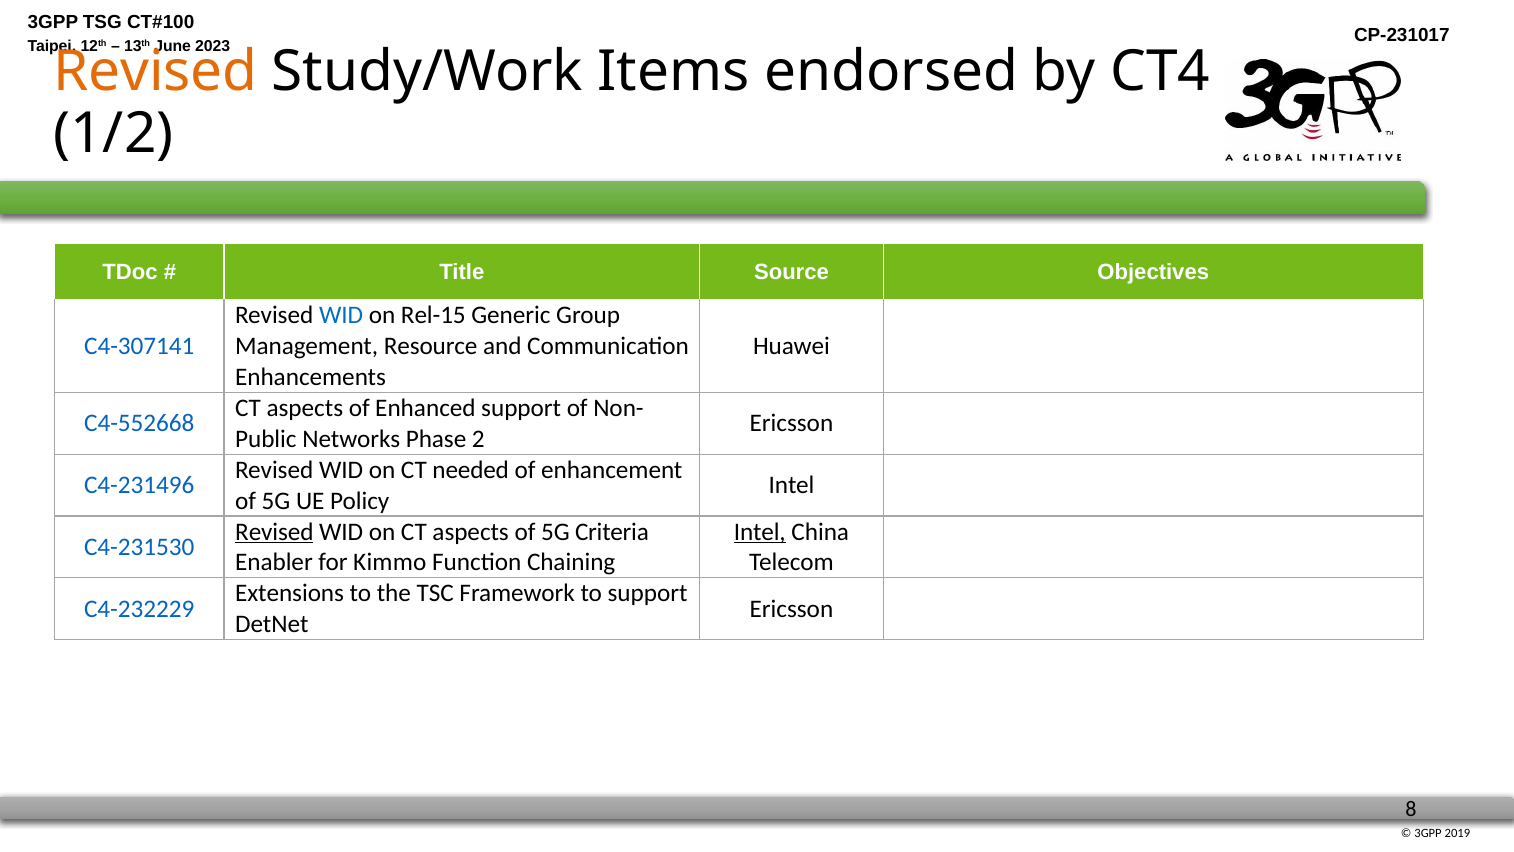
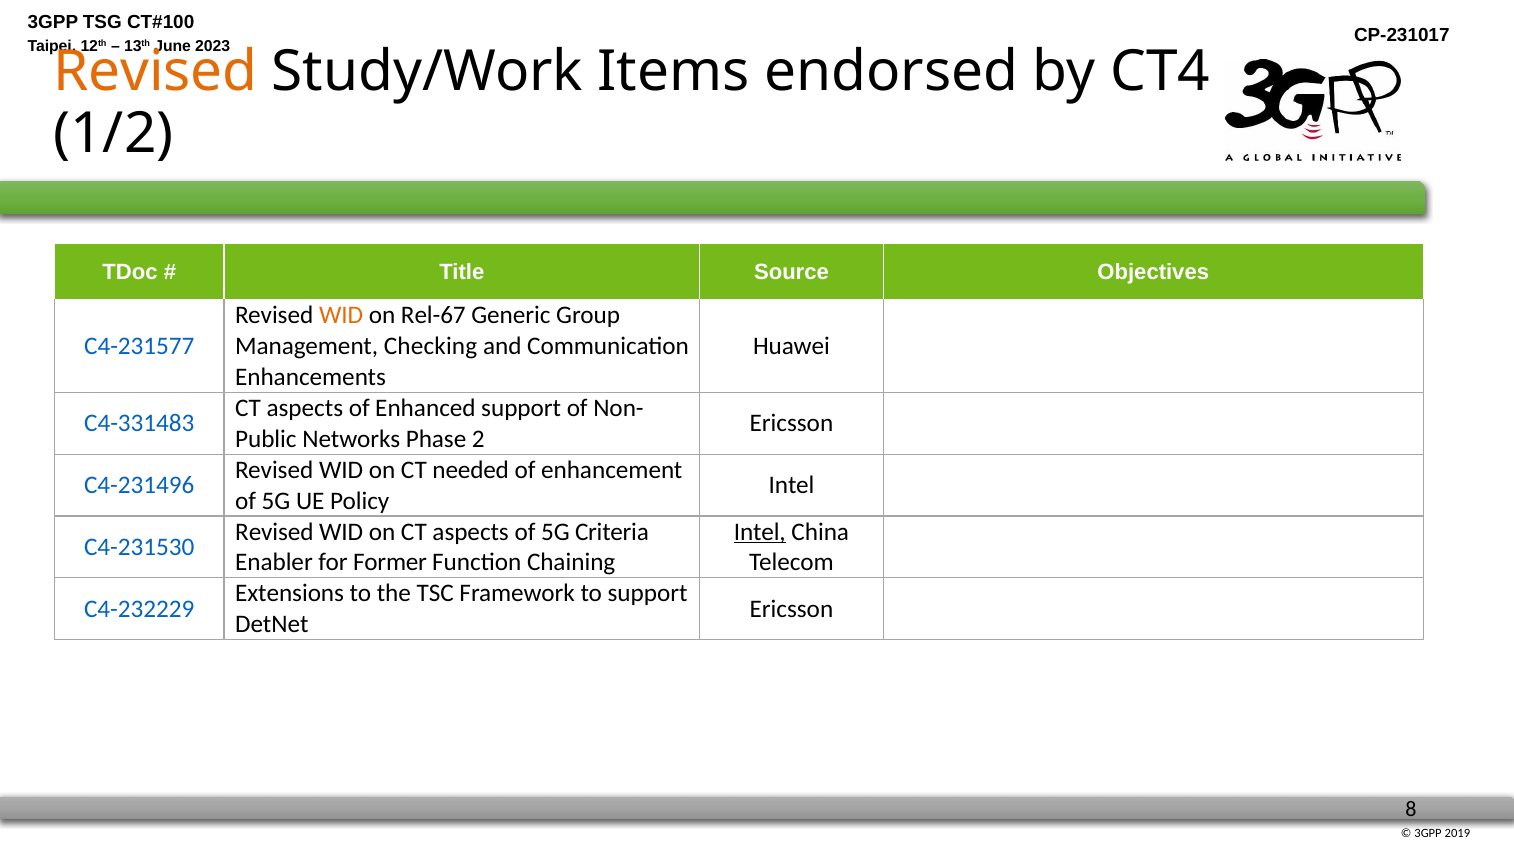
WID at (341, 315) colour: blue -> orange
Rel-15: Rel-15 -> Rel-67
C4-307141: C4-307141 -> C4-231577
Resource: Resource -> Checking
C4-552668: C4-552668 -> C4-331483
Revised at (274, 531) underline: present -> none
Kimmo: Kimmo -> Former
